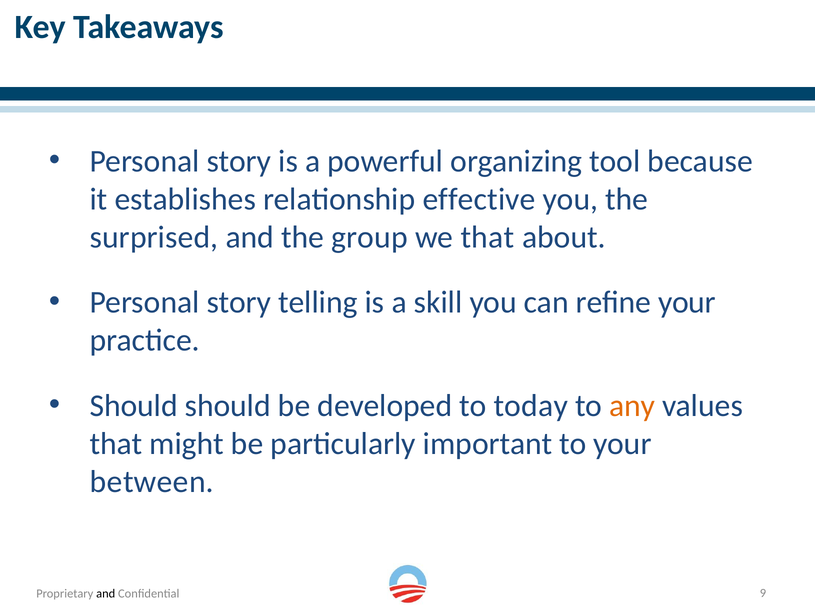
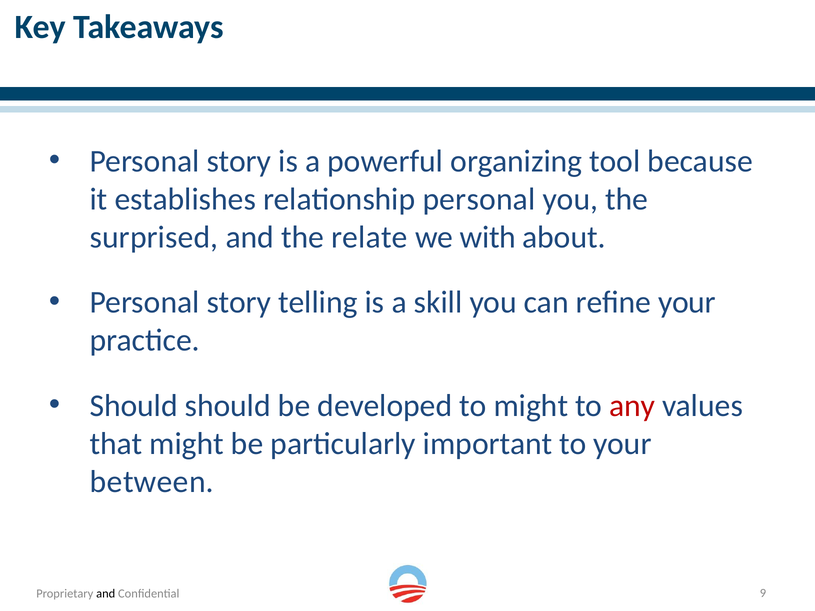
relationship effective: effective -> personal
group: group -> relate
we that: that -> with
to today: today -> might
any colour: orange -> red
